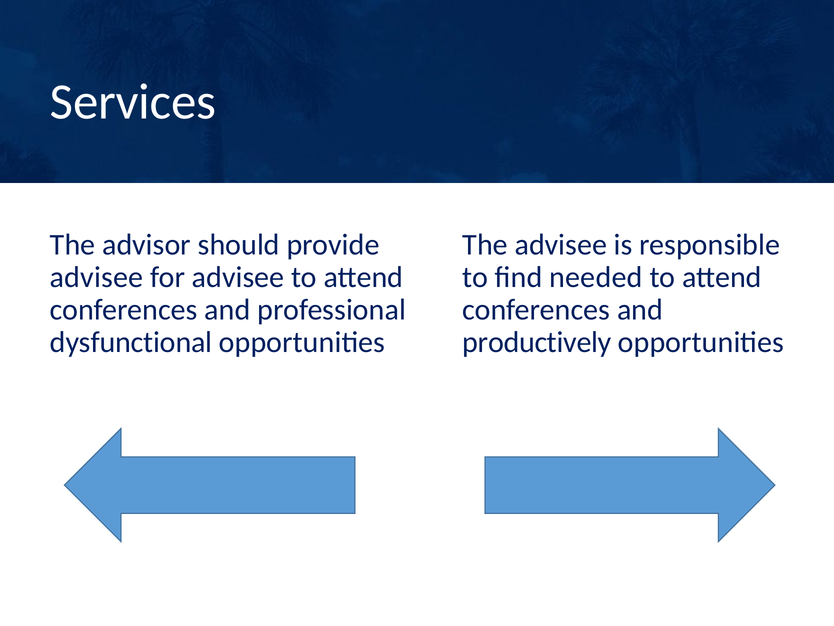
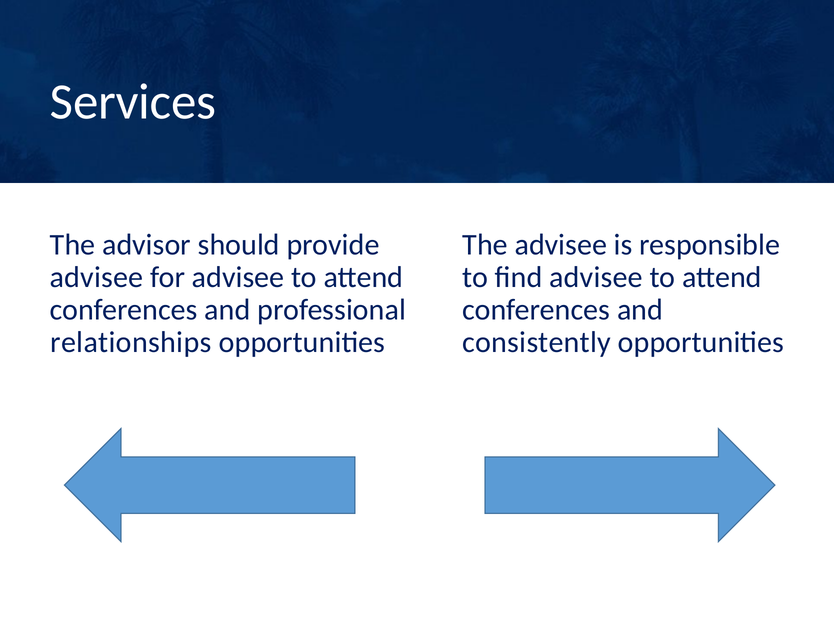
find needed: needed -> advisee
dysfunctional: dysfunctional -> relationships
productively: productively -> consistently
